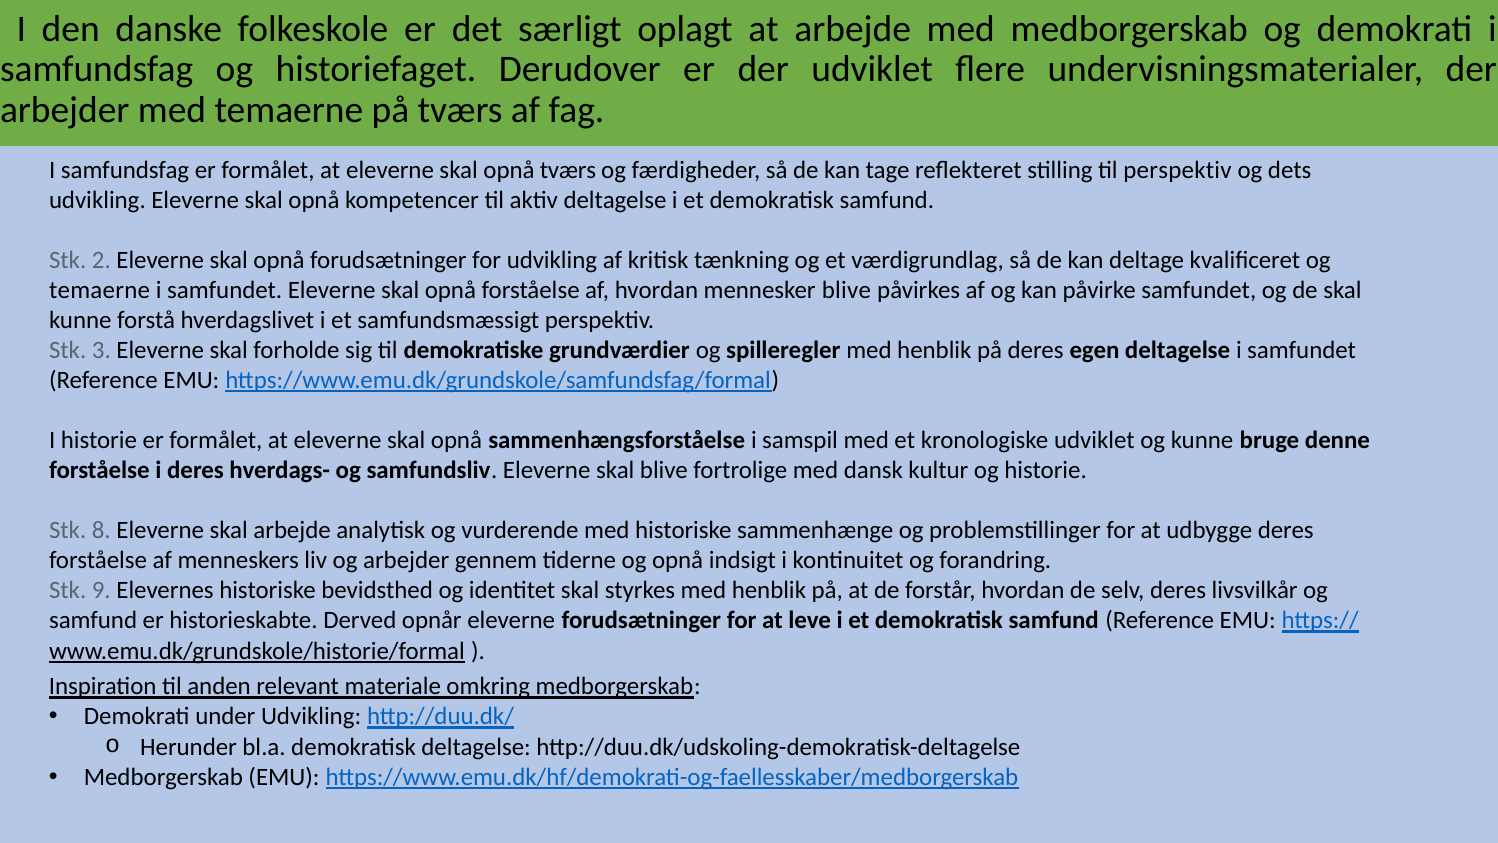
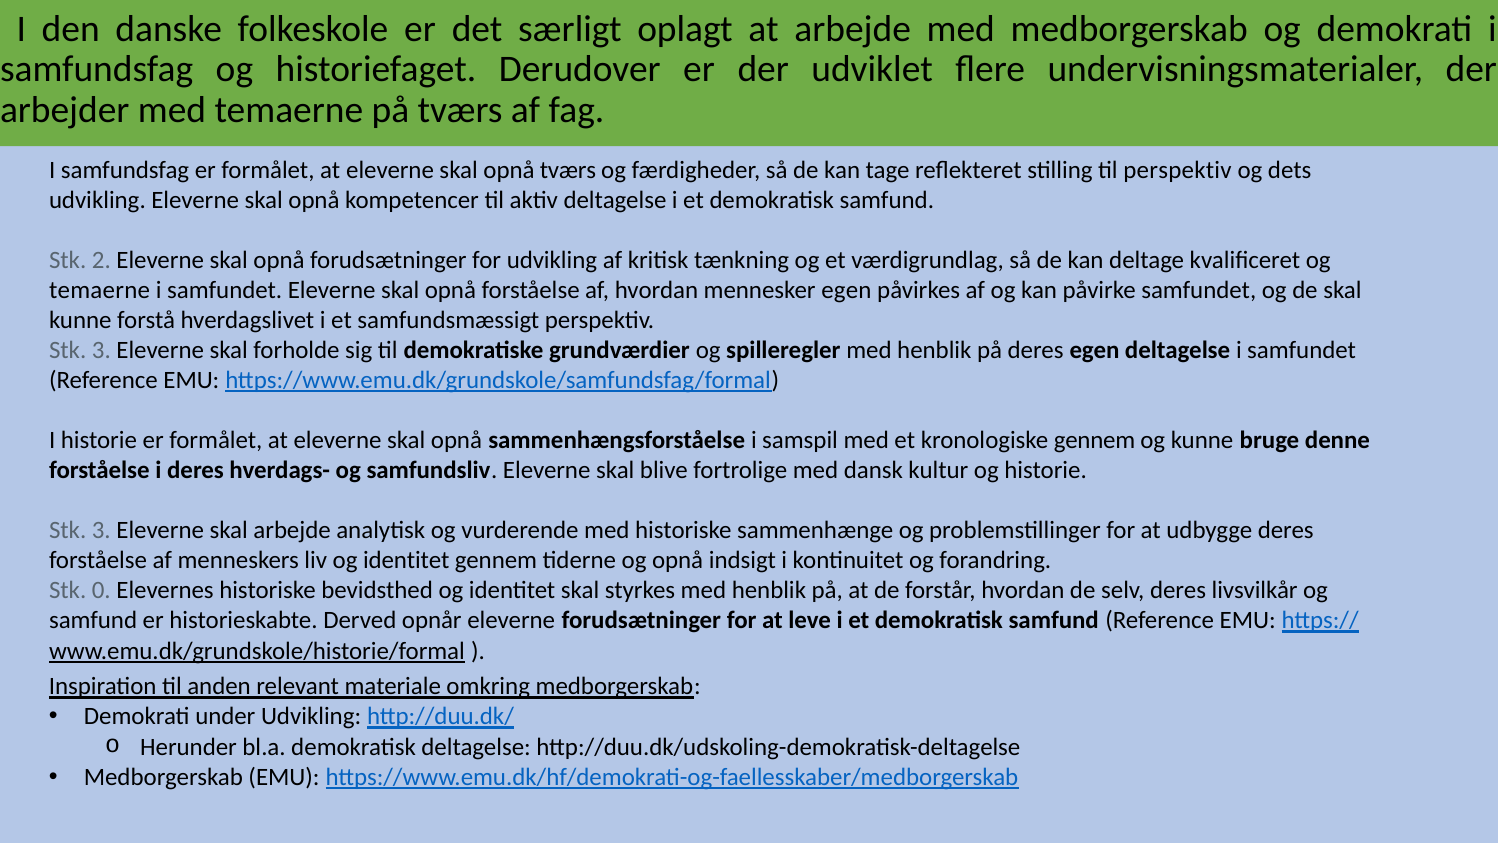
mennesker blive: blive -> egen
kronologiske udviklet: udviklet -> gennem
8 at (101, 530): 8 -> 3
liv og arbejder: arbejder -> identitet
9: 9 -> 0
